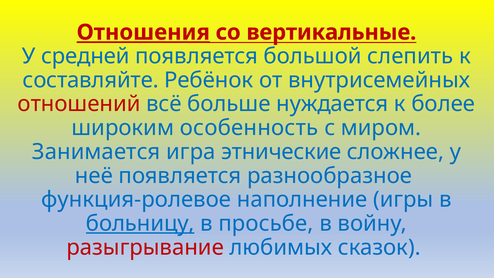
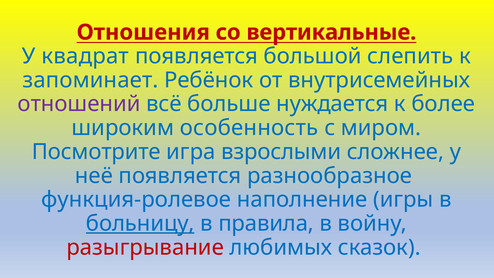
Отношения underline: present -> none
средней: средней -> квадрат
составляйте: составляйте -> запоминает
отношений colour: red -> purple
Занимается: Занимается -> Посмотрите
этнические: этнические -> взрослыми
просьбе: просьбе -> правила
